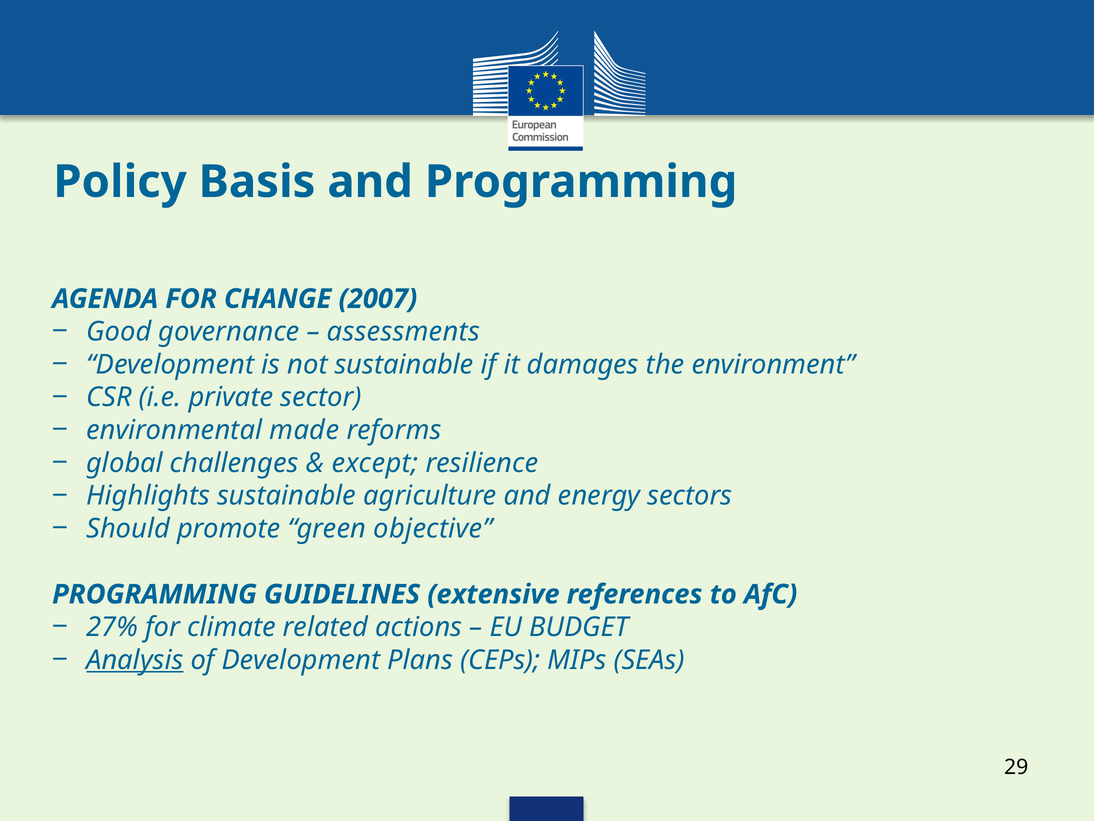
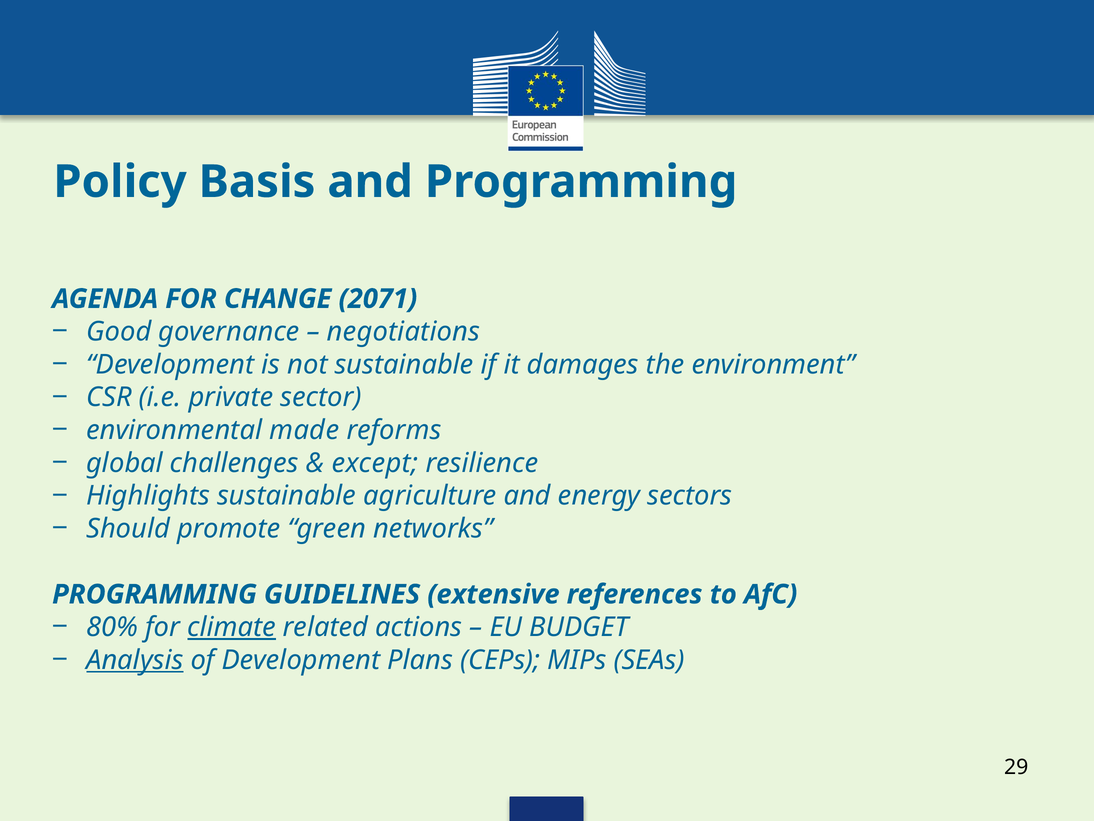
2007: 2007 -> 2071
assessments: assessments -> negotiations
objective: objective -> networks
27%: 27% -> 80%
climate underline: none -> present
